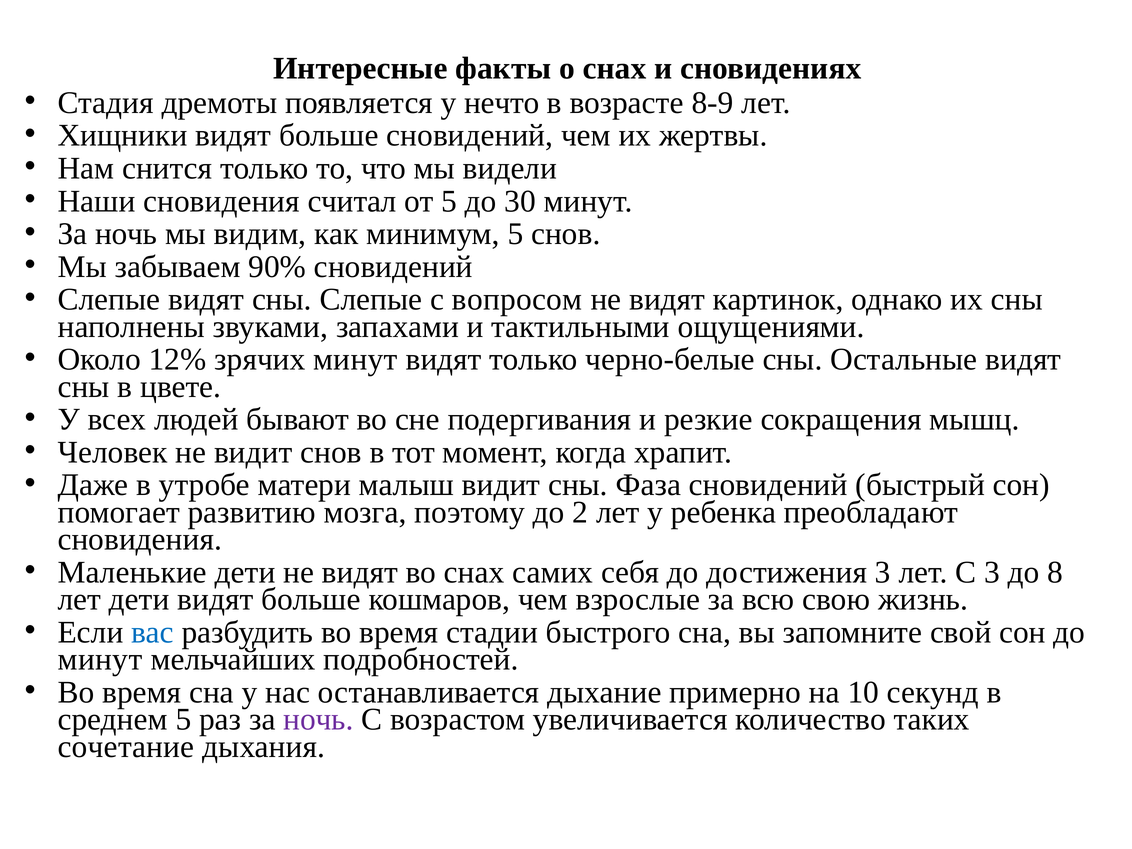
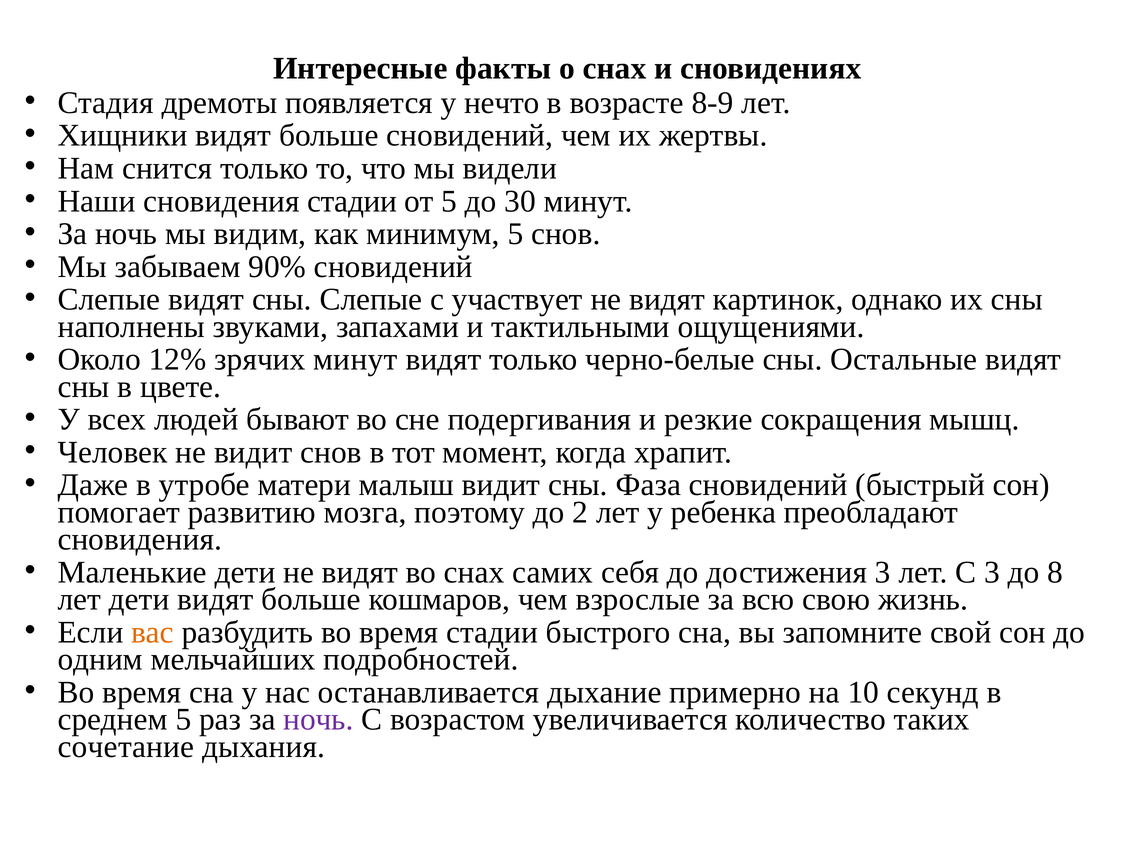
сновидения считал: считал -> стадии
вопросом: вопросом -> участвует
вас colour: blue -> orange
минут at (100, 659): минут -> одним
